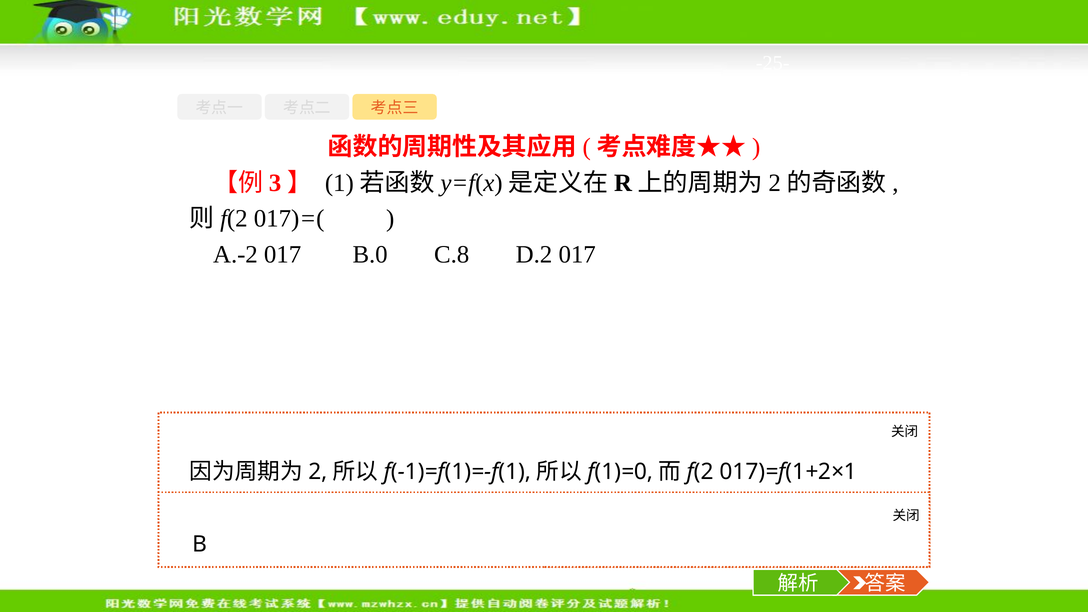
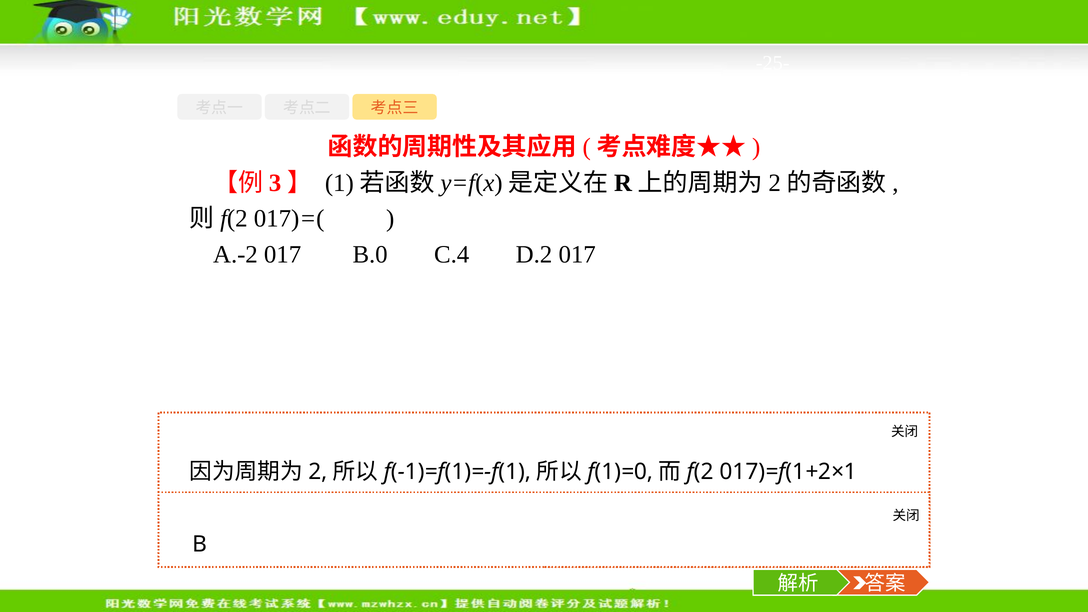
C.8: C.8 -> C.4
